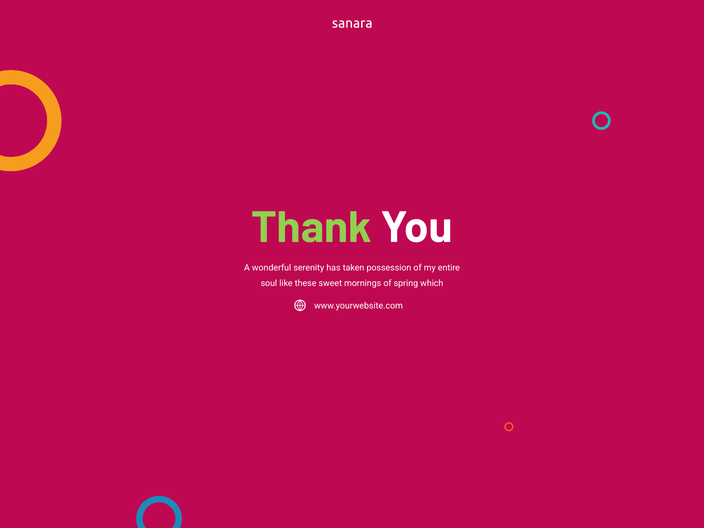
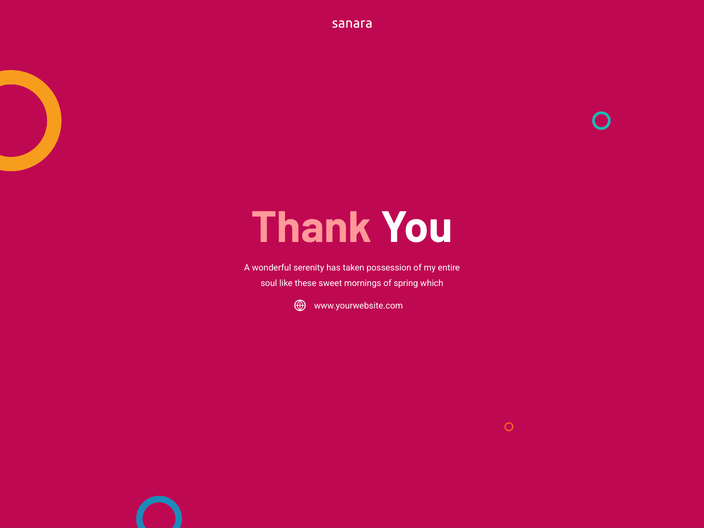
Thank colour: light green -> pink
